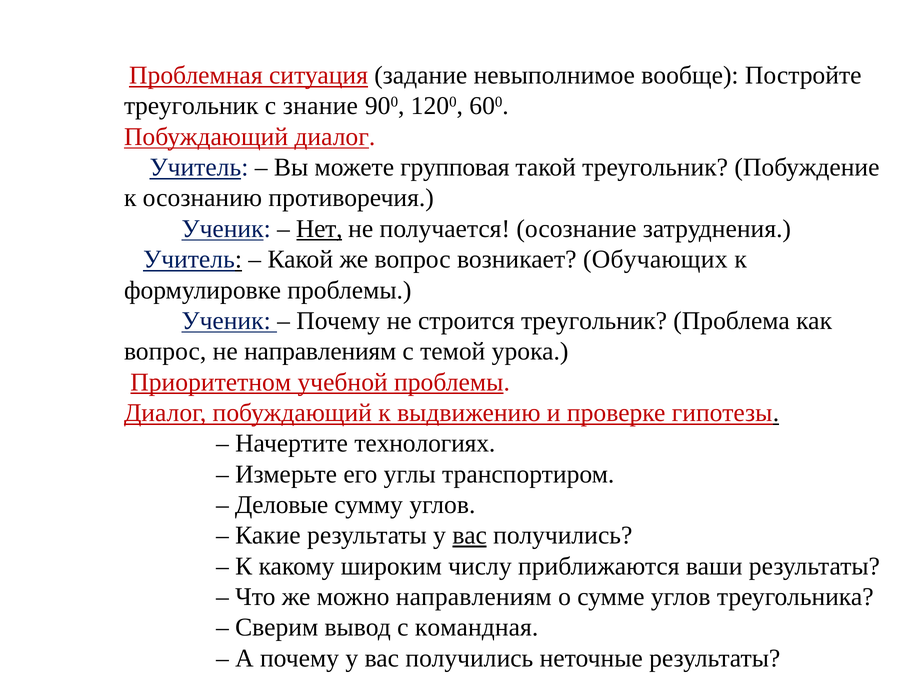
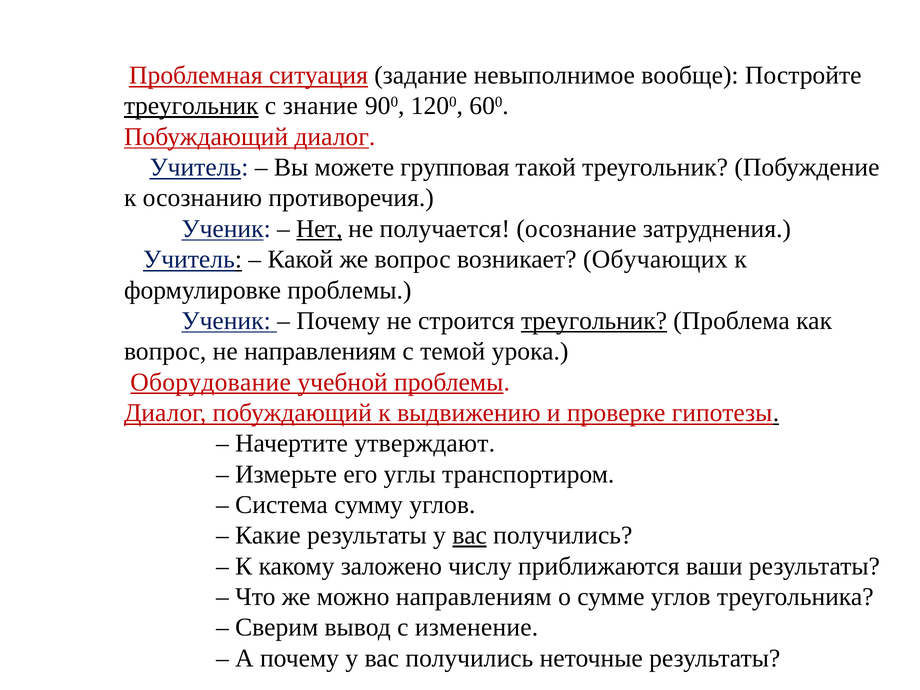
треугольник at (191, 106) underline: none -> present
треугольник at (594, 321) underline: none -> present
Приоритетном: Приоритетном -> Оборудование
технологиях: технологиях -> утверждают
Деловые: Деловые -> Система
широким: широким -> заложено
командная: командная -> изменение
